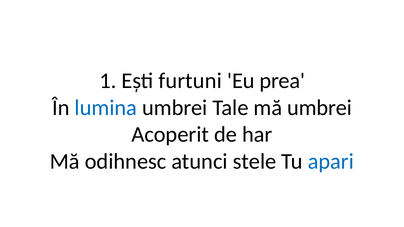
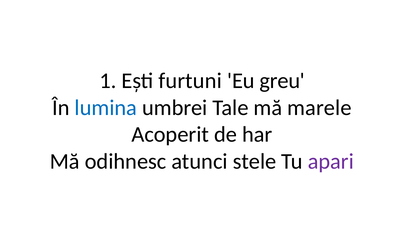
prea: prea -> greu
mă umbrei: umbrei -> marele
apari colour: blue -> purple
